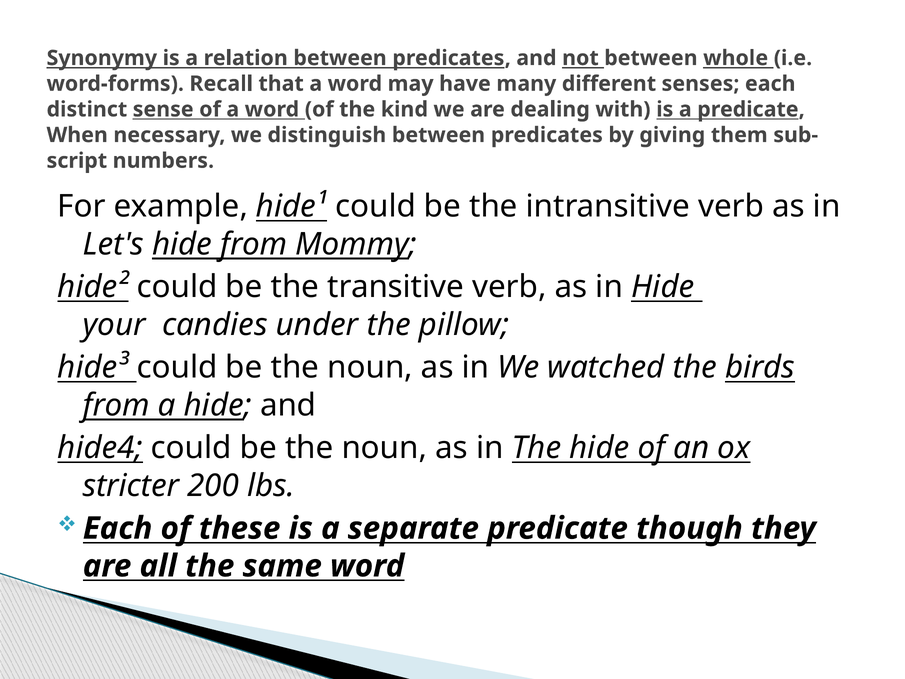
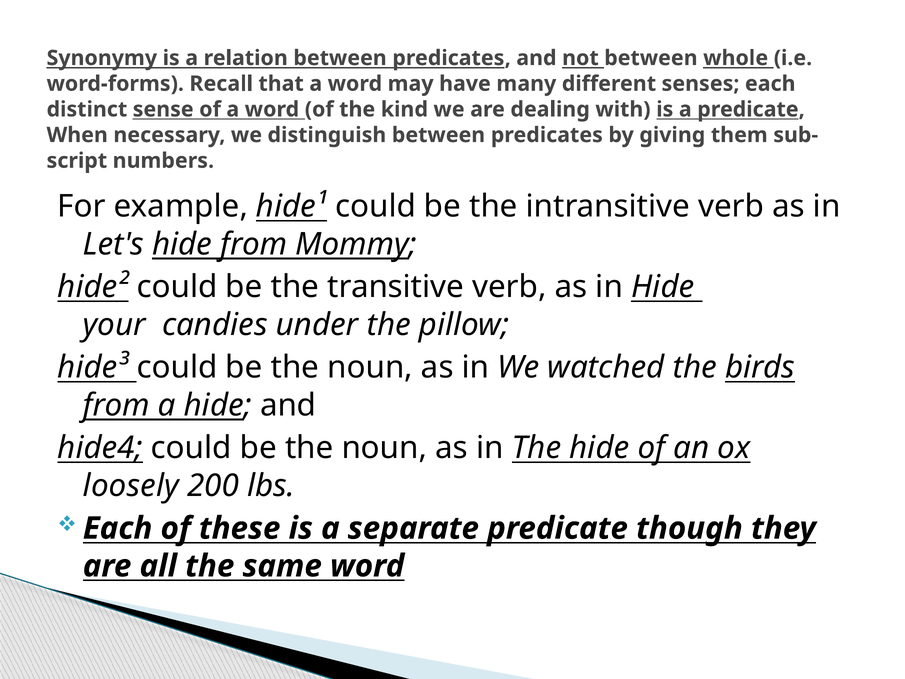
stricter: stricter -> loosely
